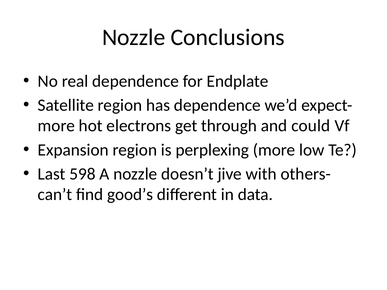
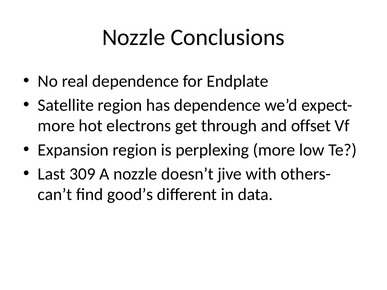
could: could -> offset
598: 598 -> 309
